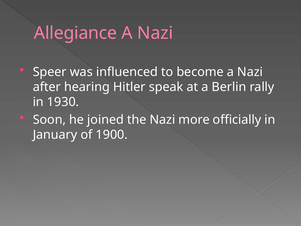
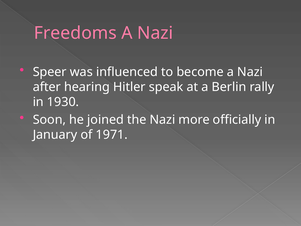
Allegiance: Allegiance -> Freedoms
1900: 1900 -> 1971
